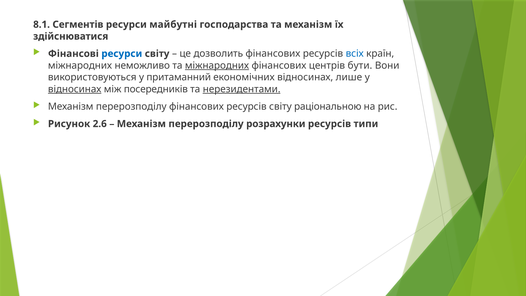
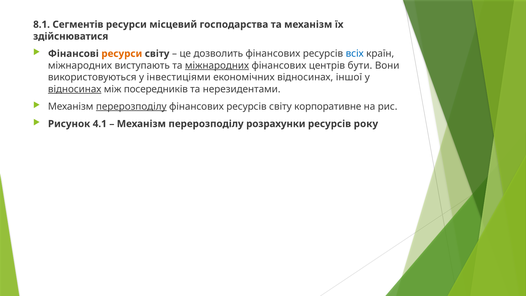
майбутні: майбутні -> місцевий
ресурси at (122, 54) colour: blue -> orange
неможливо: неможливо -> виступають
притаманний: притаманний -> інвестиціями
лише: лише -> іншої
нерезидентами underline: present -> none
перерозподілу at (131, 106) underline: none -> present
раціональною: раціональною -> корпоративне
2.6: 2.6 -> 4.1
типи: типи -> року
